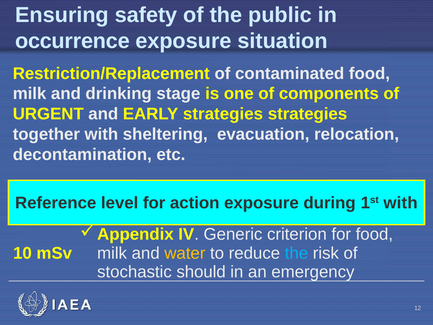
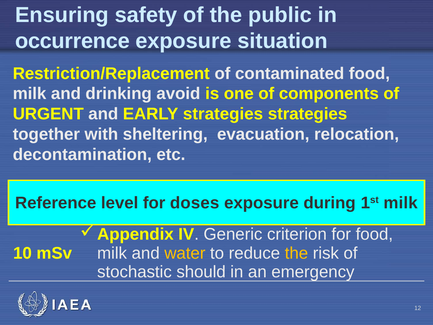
stage: stage -> avoid
action: action -> doses
1st with: with -> milk
the at (296, 253) colour: light blue -> yellow
